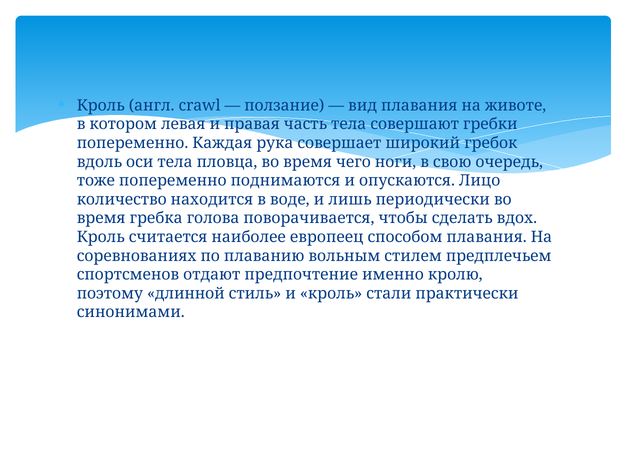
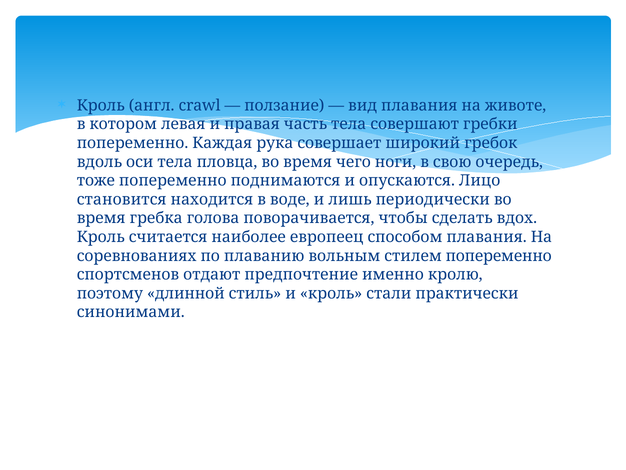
количество: количество -> становится
стилем предплечьем: предплечьем -> попеременно
